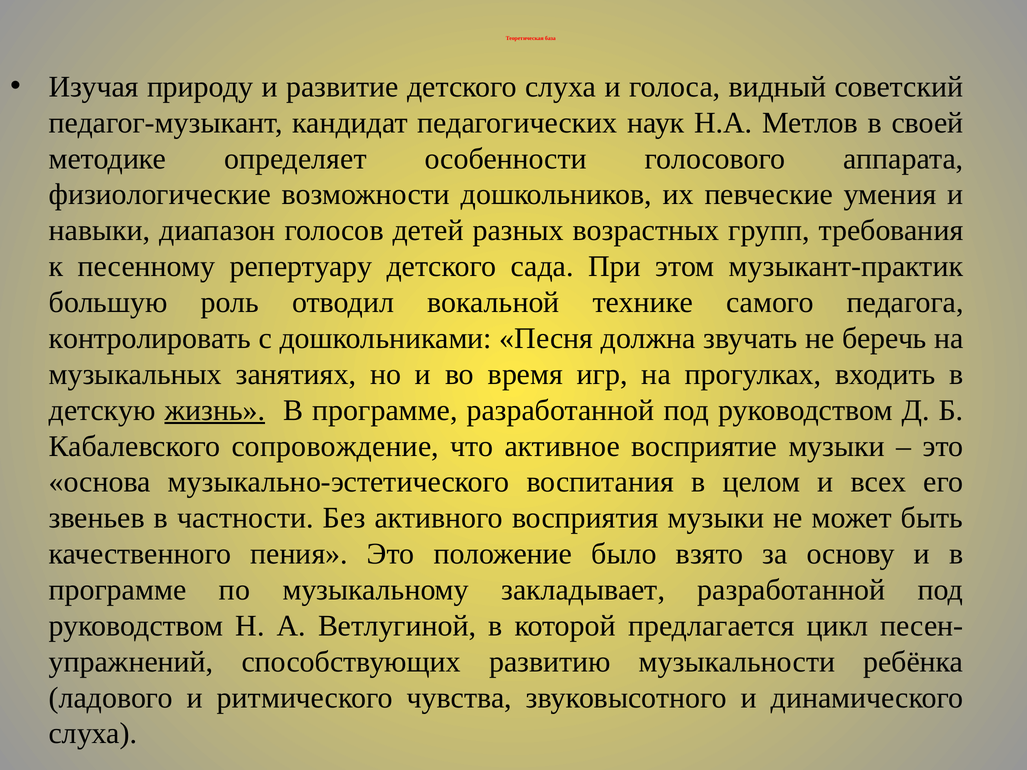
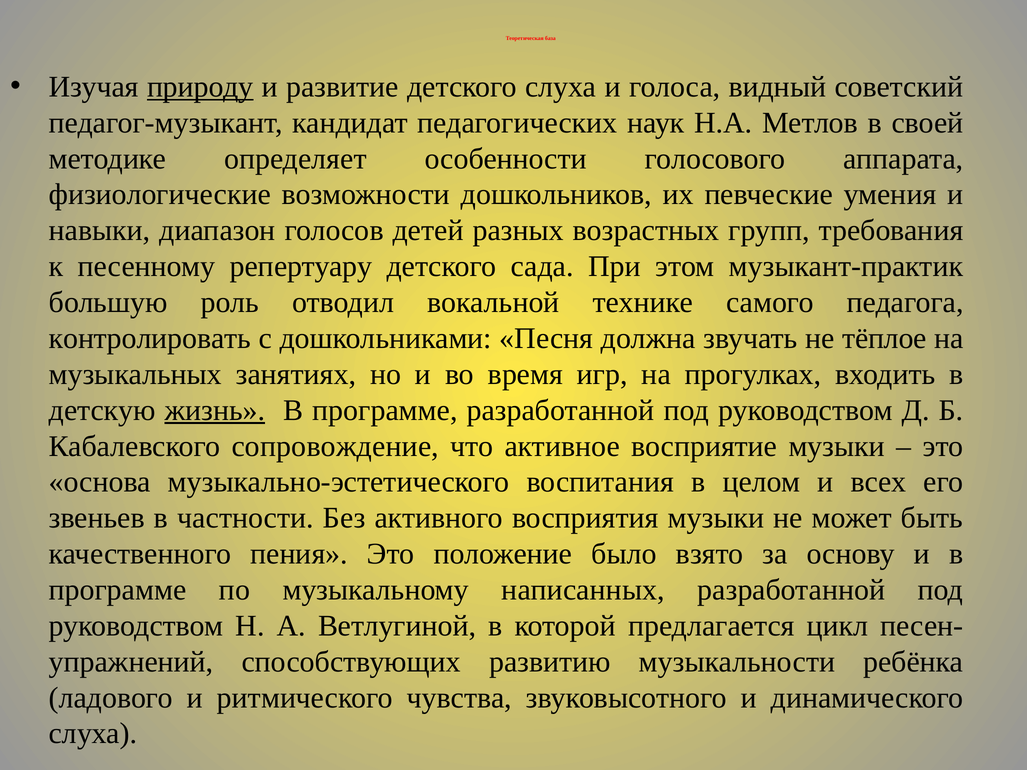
природу underline: none -> present
беречь: беречь -> тёплое
закладывает: закладывает -> написанных
